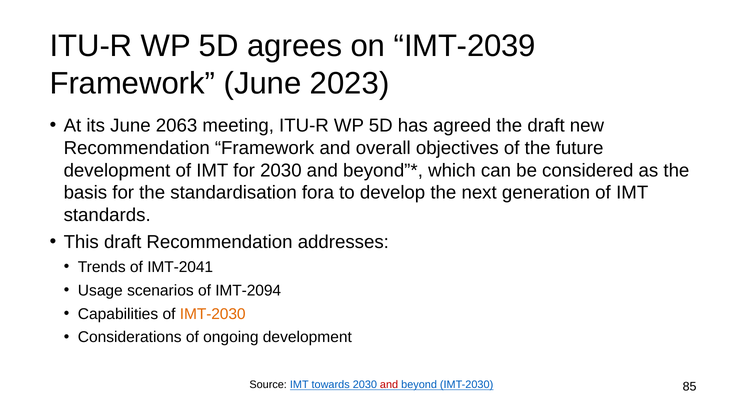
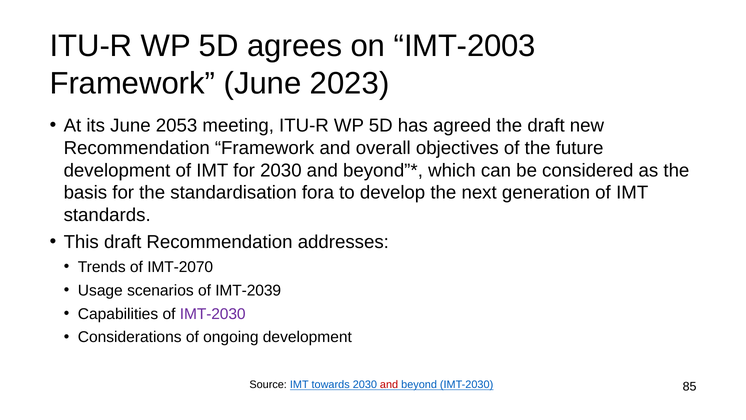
IMT-2039: IMT-2039 -> IMT-2003
2063: 2063 -> 2053
IMT-2041: IMT-2041 -> IMT-2070
IMT-2094: IMT-2094 -> IMT-2039
IMT-2030 at (213, 314) colour: orange -> purple
